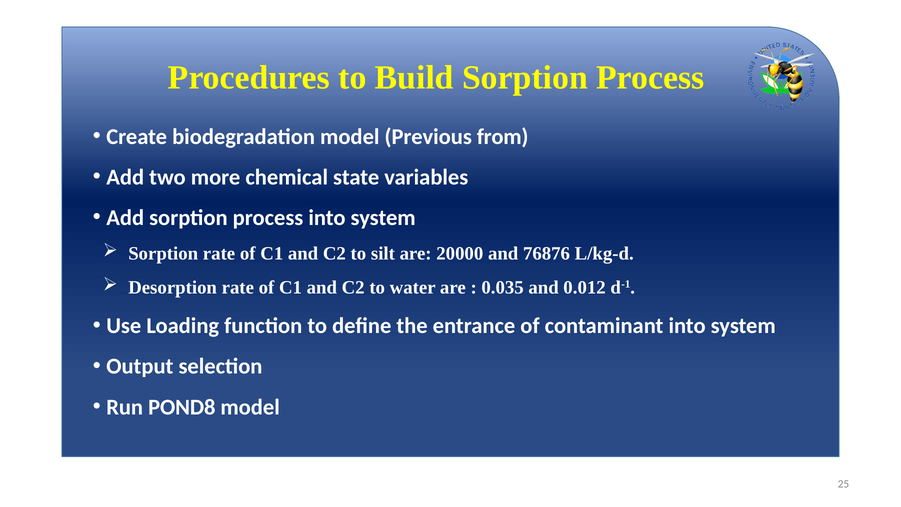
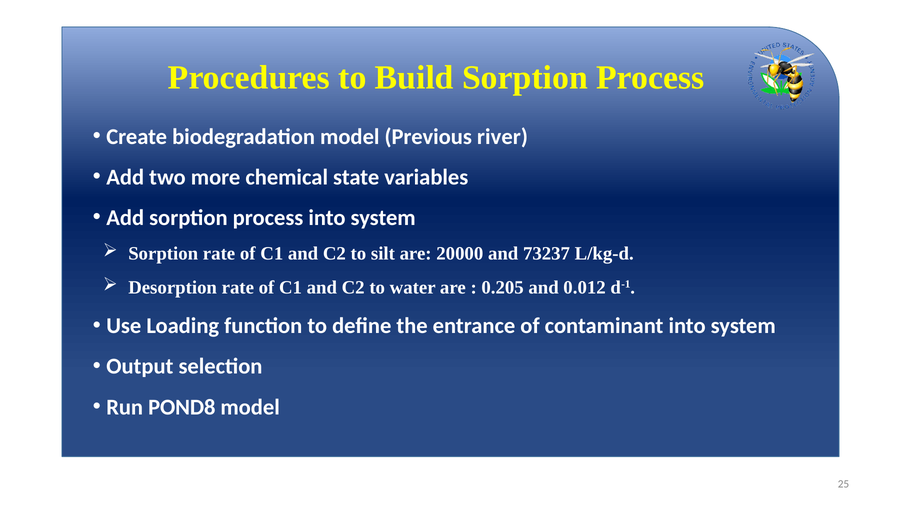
from: from -> river
76876: 76876 -> 73237
0.035: 0.035 -> 0.205
